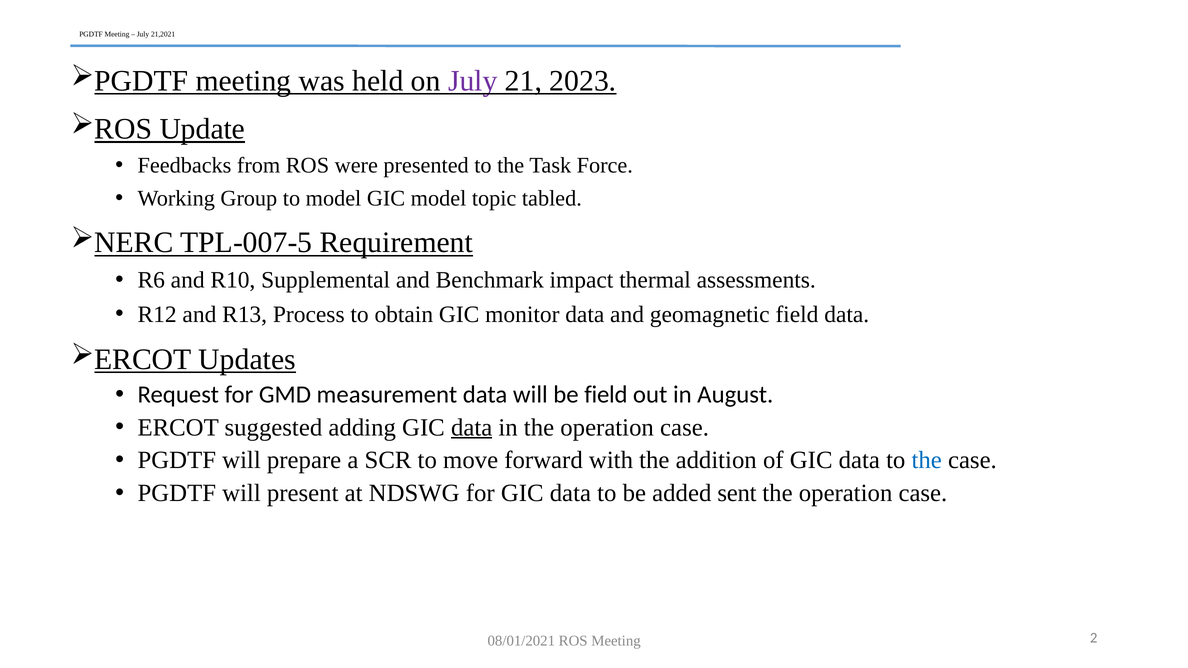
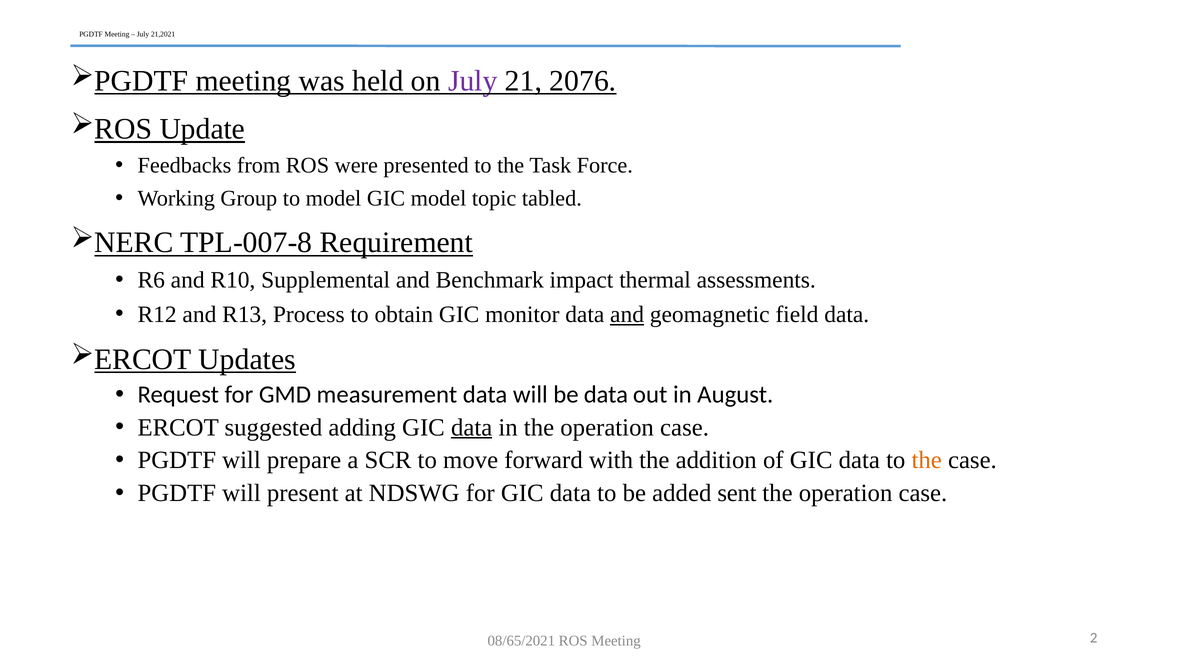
2023: 2023 -> 2076
TPL-007-5: TPL-007-5 -> TPL-007-8
and at (627, 315) underline: none -> present
be field: field -> data
the at (927, 460) colour: blue -> orange
08/01/2021: 08/01/2021 -> 08/65/2021
